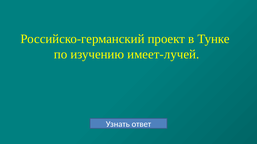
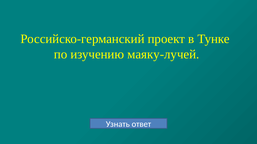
имеет-лучей: имеет-лучей -> маяку-лучей
